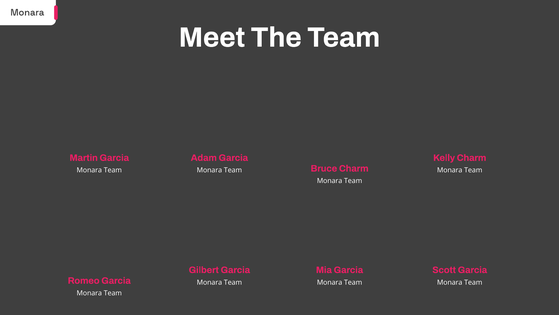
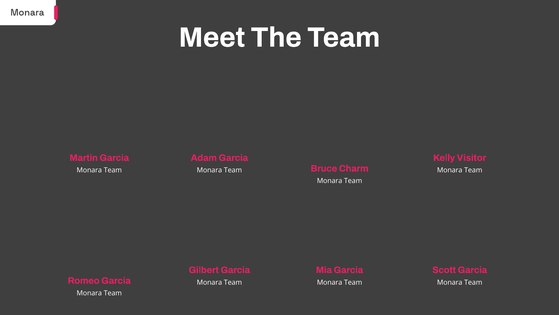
Kelly Charm: Charm -> Visitor
